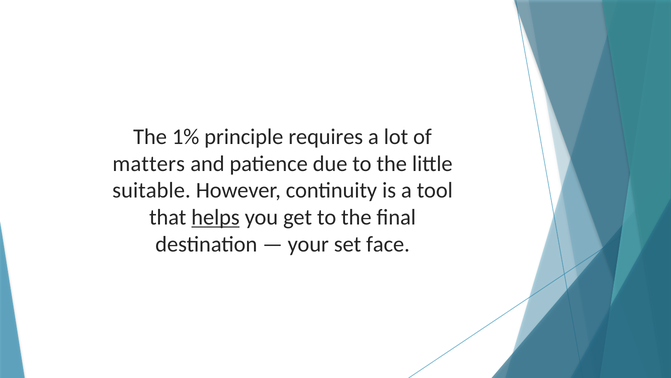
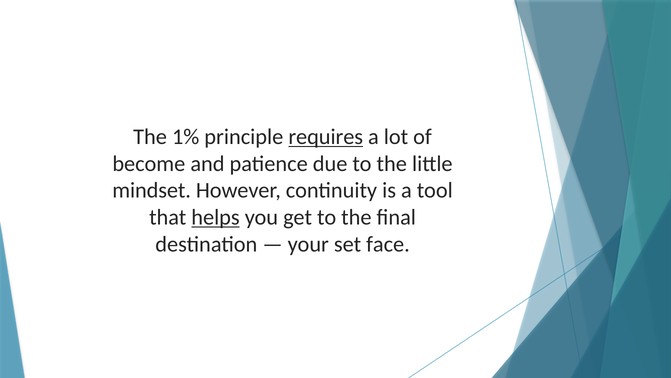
requires underline: none -> present
matters: matters -> become
suitable: suitable -> mindset
